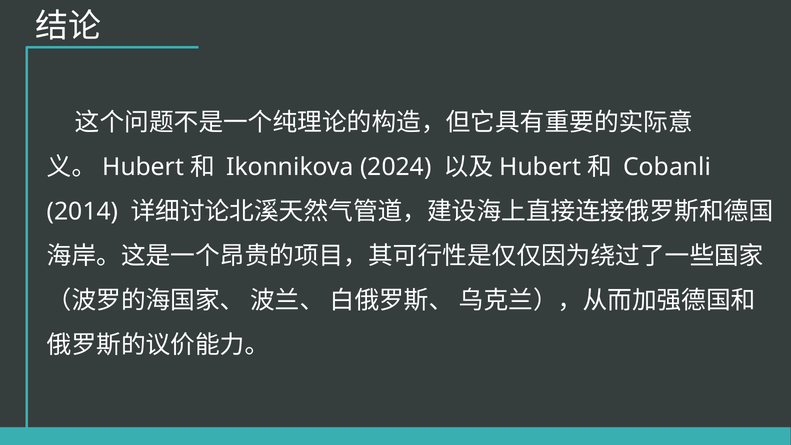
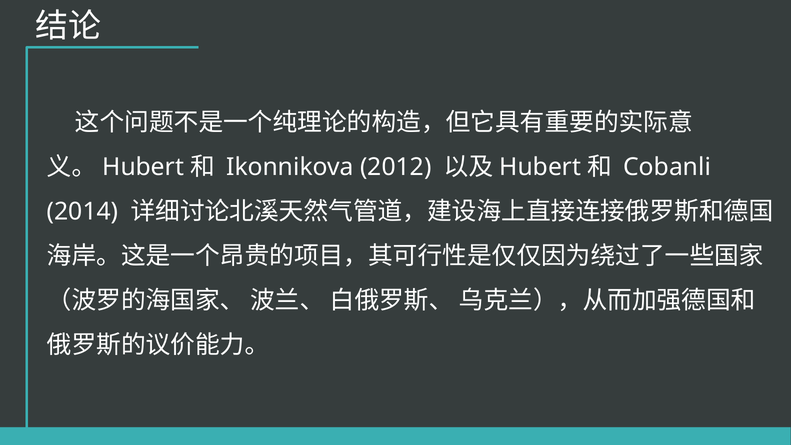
2024: 2024 -> 2012
